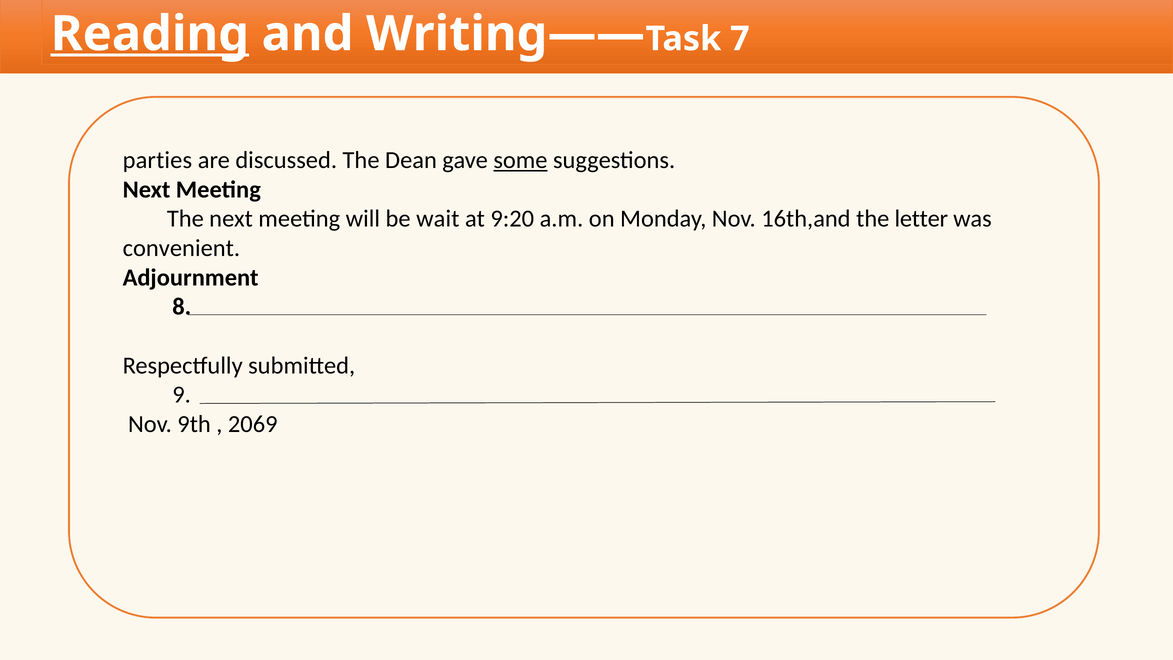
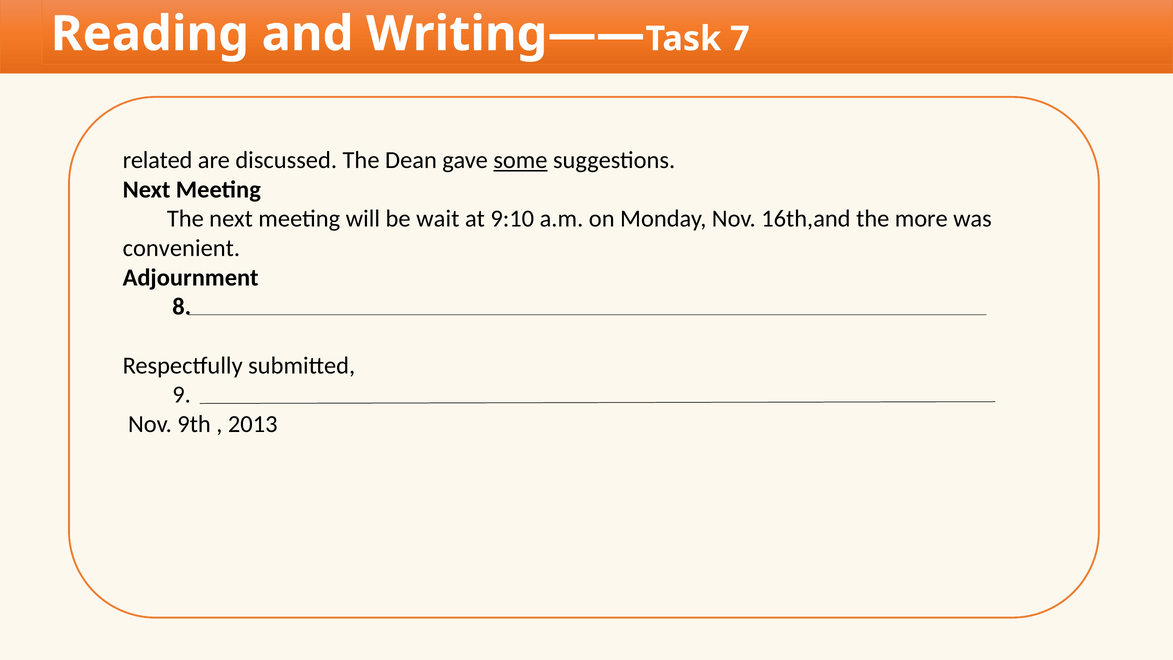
Reading underline: present -> none
parties: parties -> related
9:20: 9:20 -> 9:10
letter: letter -> more
2069: 2069 -> 2013
